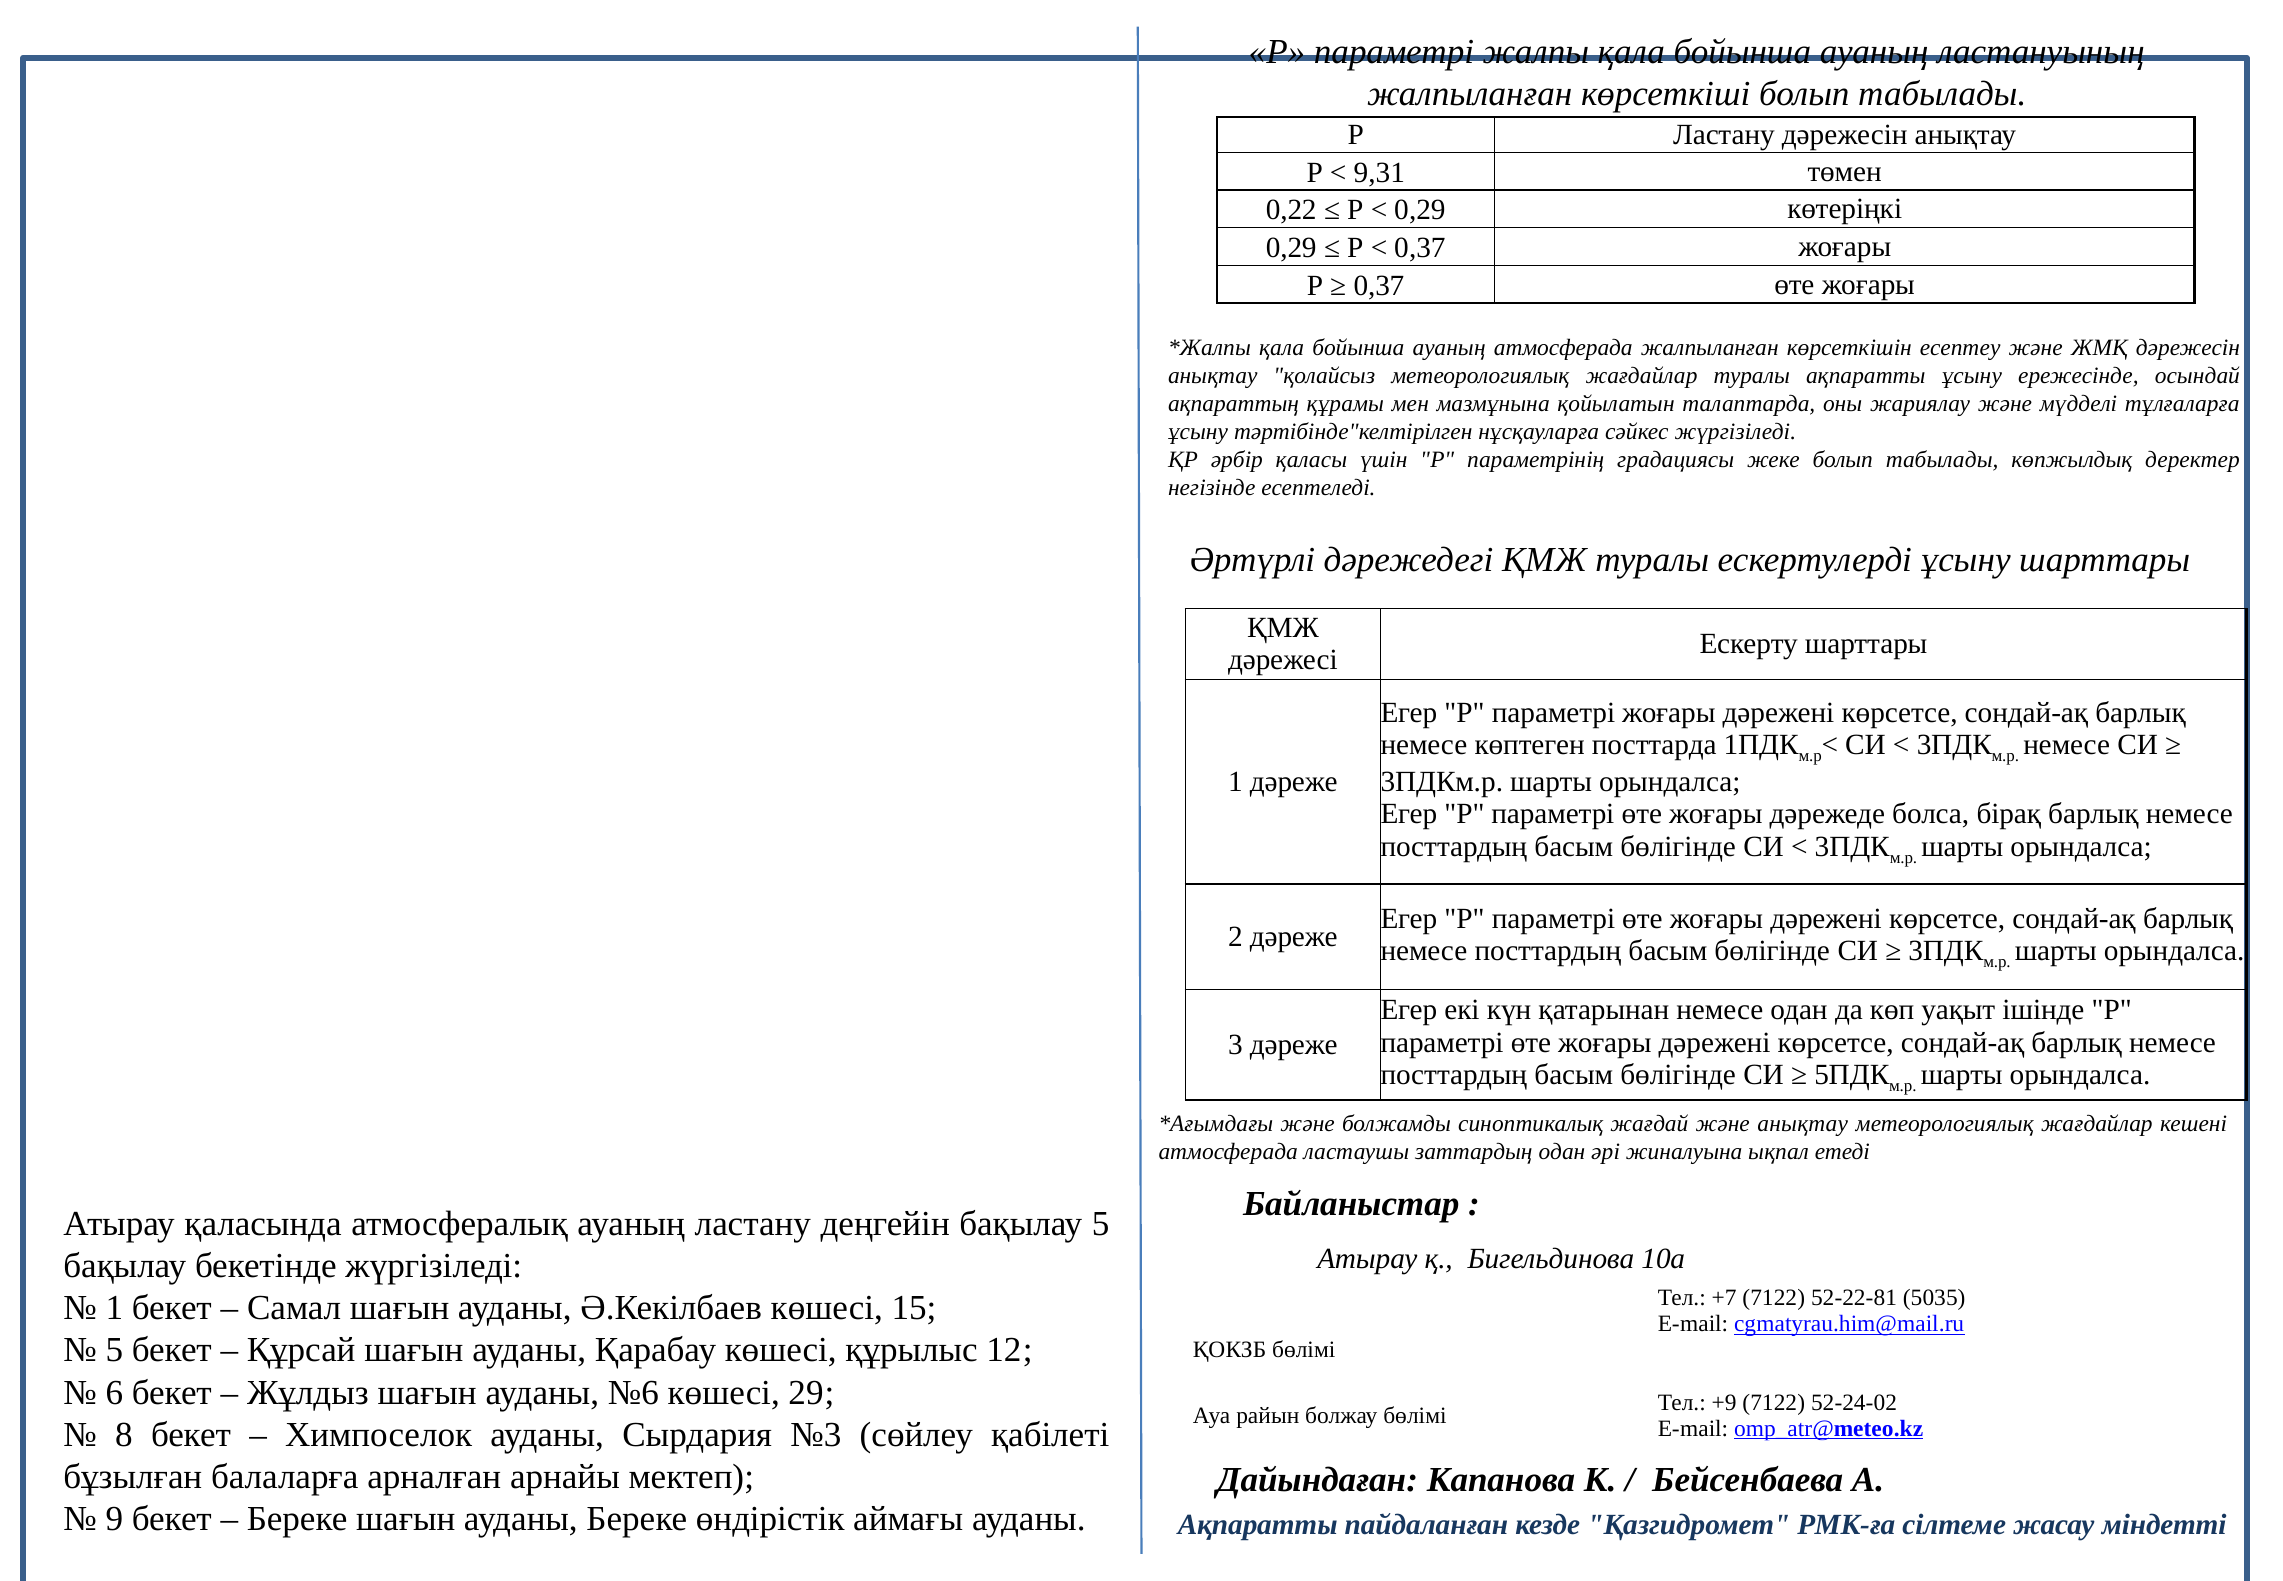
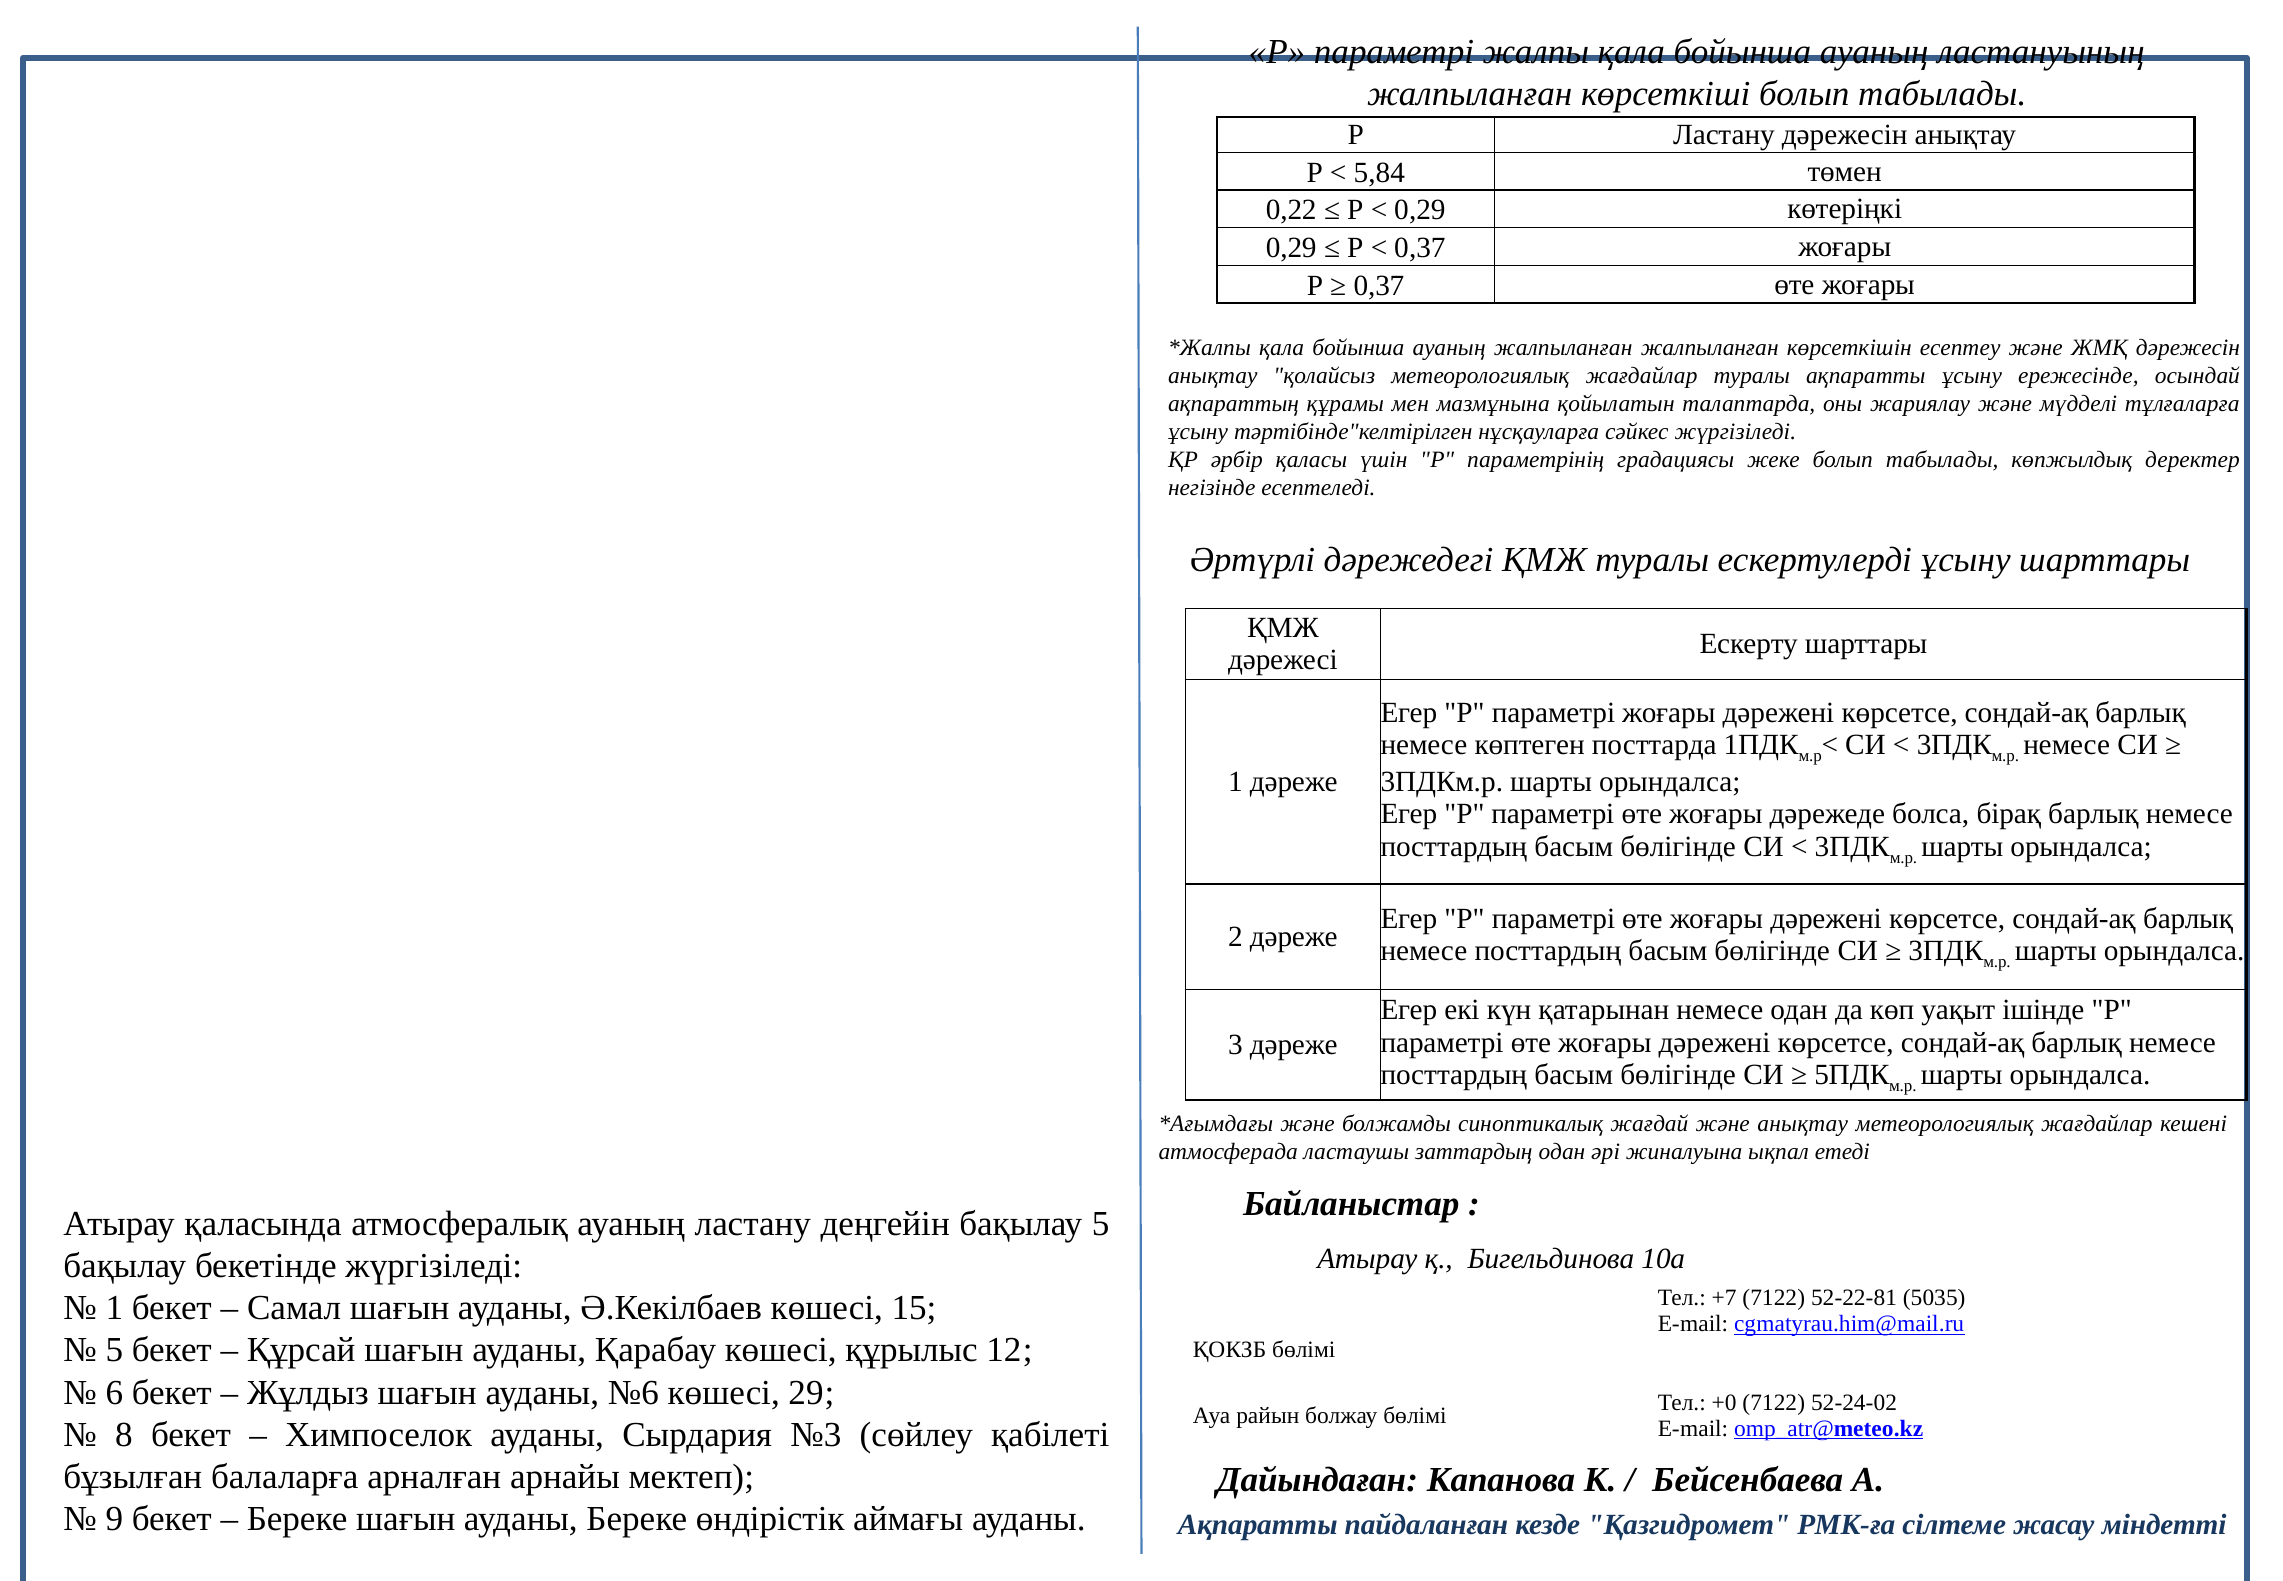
9,31: 9,31 -> 5,84
ауаның атмосферада: атмосферада -> жалпыланған
+9: +9 -> +0
